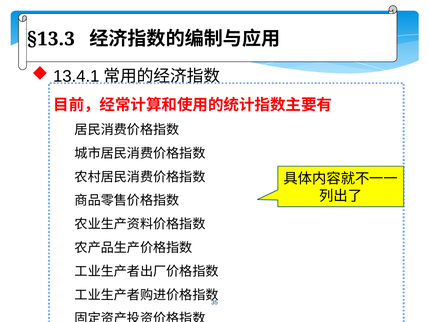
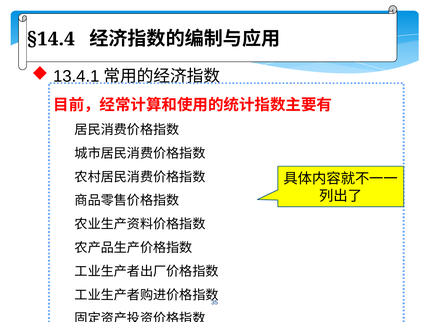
§13.3: §13.3 -> §14.4
